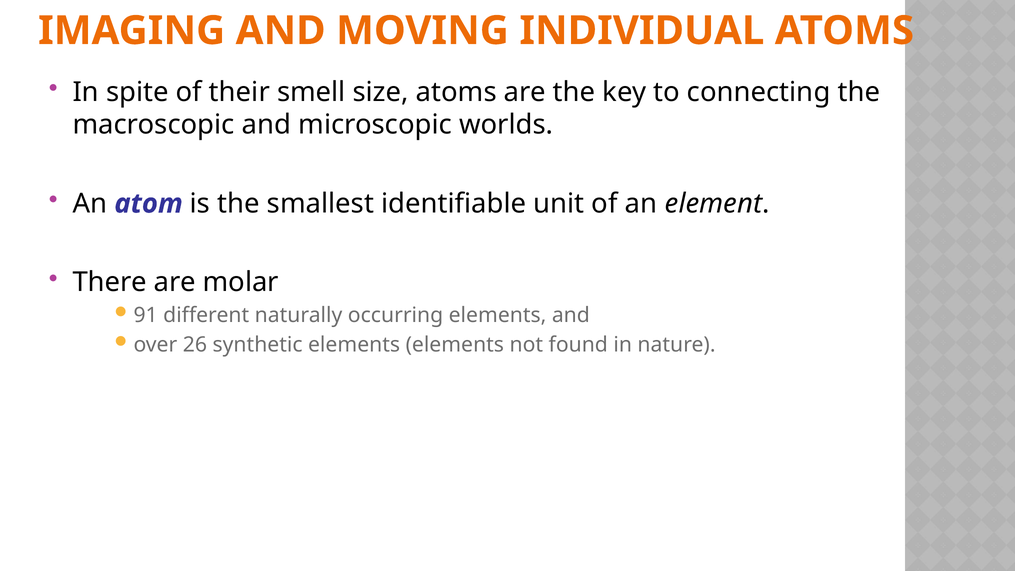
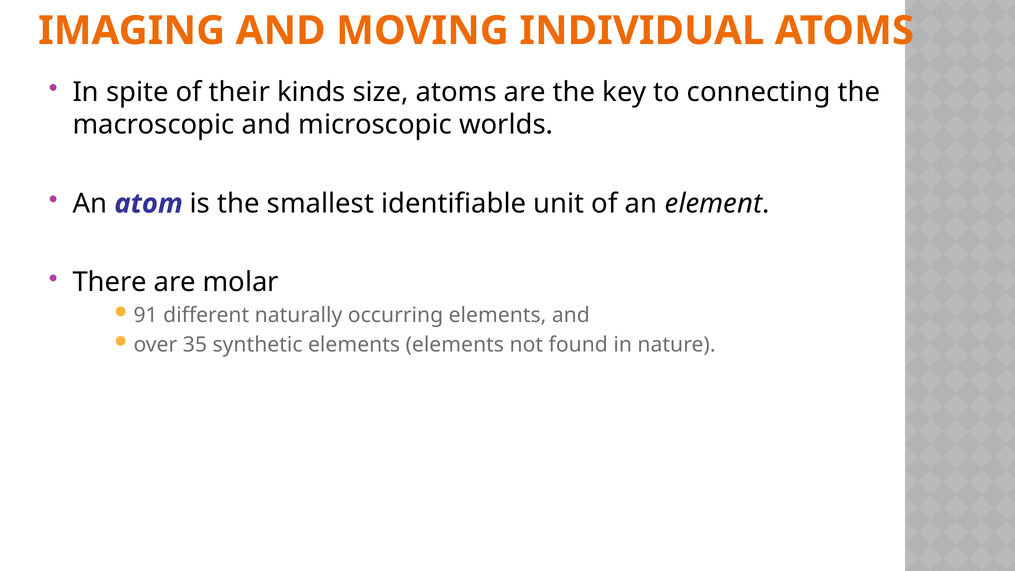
smell: smell -> kinds
26: 26 -> 35
